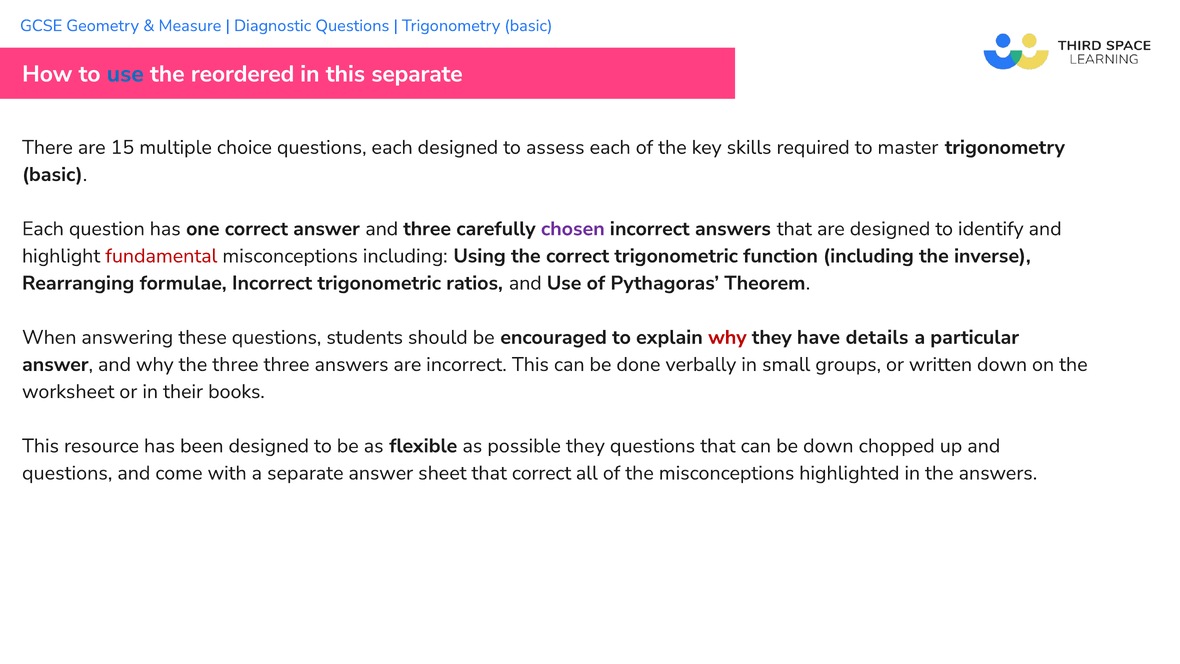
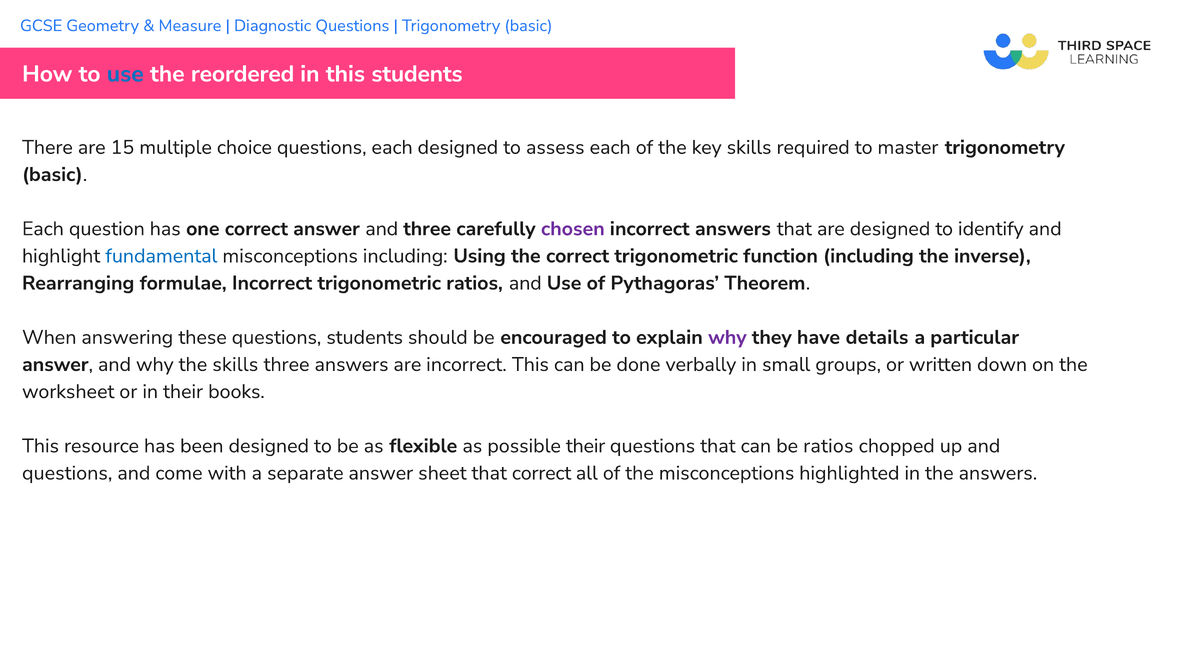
this separate: separate -> students
fundamental colour: red -> blue
why at (727, 337) colour: red -> purple
the three: three -> skills
possible they: they -> their
be down: down -> ratios
